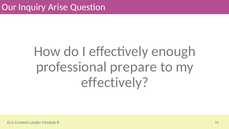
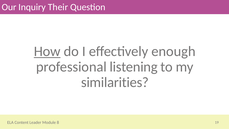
Arise: Arise -> Their
How underline: none -> present
prepare: prepare -> listening
effectively at (115, 82): effectively -> similarities
